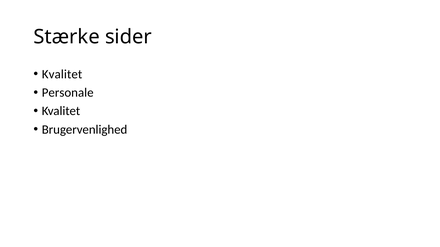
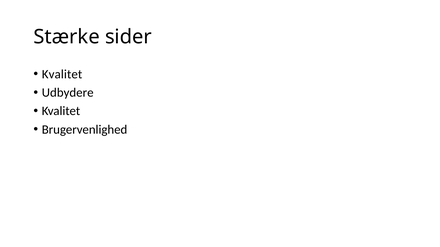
Personale: Personale -> Udbydere
